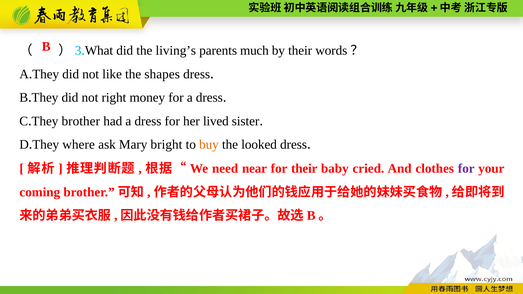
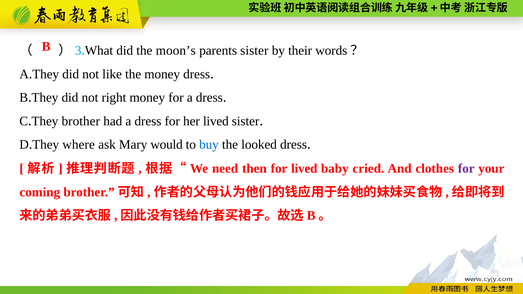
living’s: living’s -> moon’s
parents much: much -> sister
the shapes: shapes -> money
bright: bright -> would
buy colour: orange -> blue
near: near -> then
for their: their -> lived
